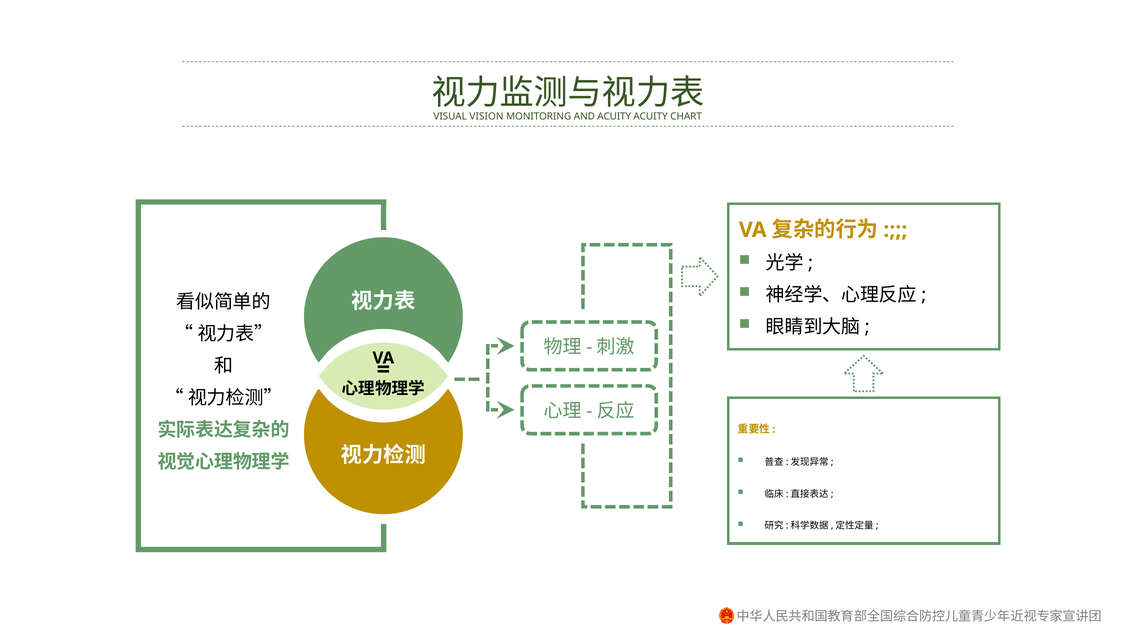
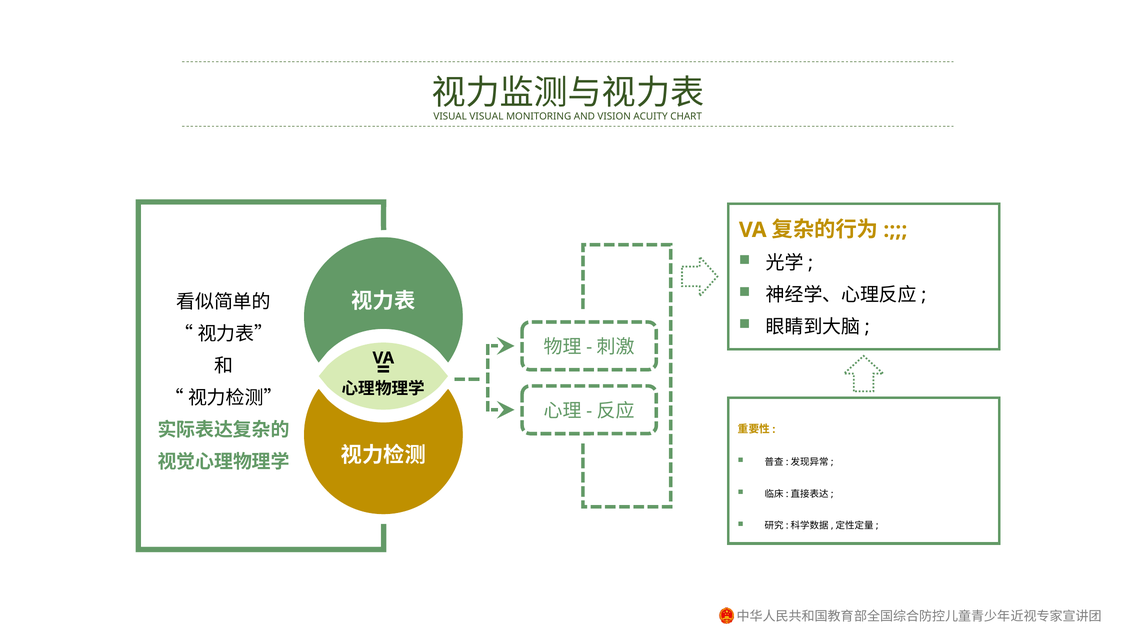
VISUAL VISION: VISION -> VISUAL
AND ACUITY: ACUITY -> VISION
